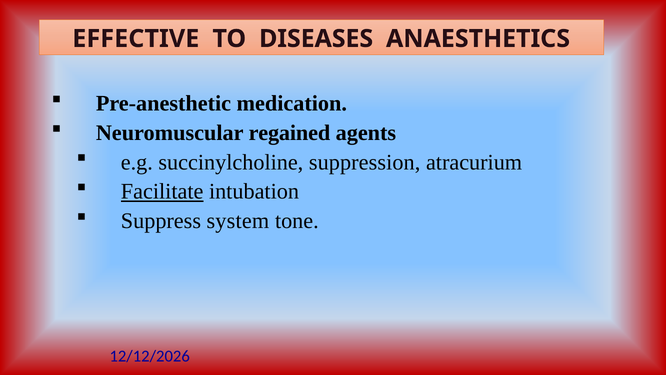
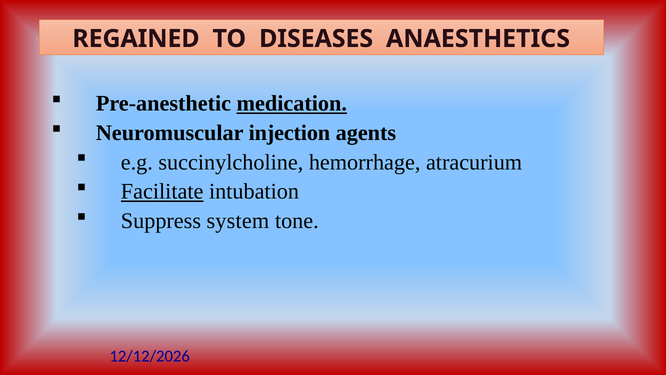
EFFECTIVE: EFFECTIVE -> REGAINED
medication underline: none -> present
regained: regained -> injection
suppression: suppression -> hemorrhage
